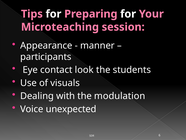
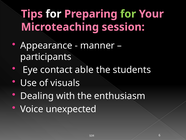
for at (128, 14) colour: white -> light green
look: look -> able
modulation: modulation -> enthusiasm
